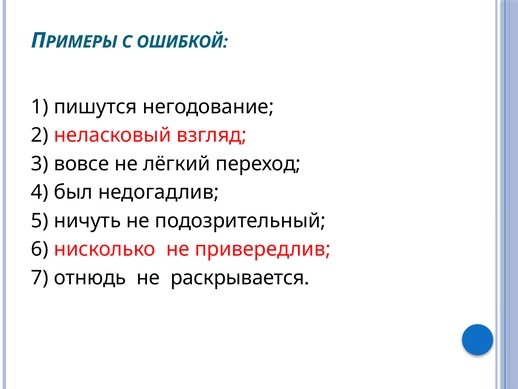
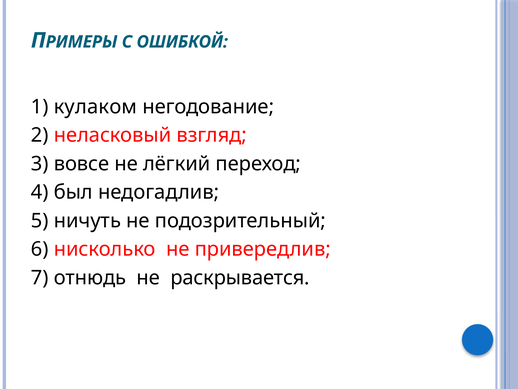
пишутся: пишутся -> кулаком
